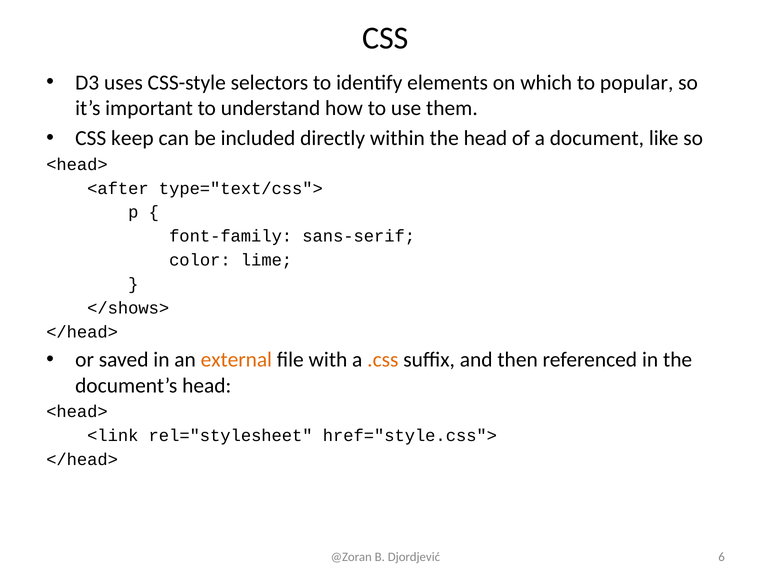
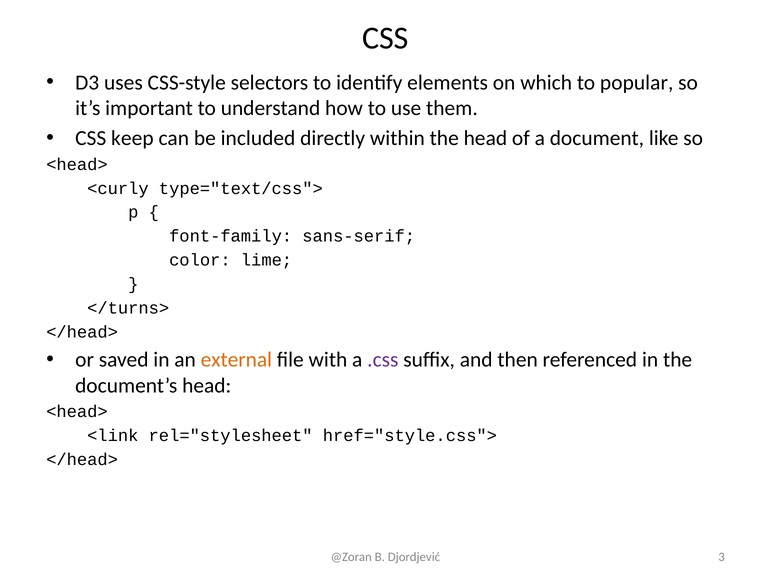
<after: <after -> <curly
</shows>: </shows> -> </turns>
.css colour: orange -> purple
6: 6 -> 3
